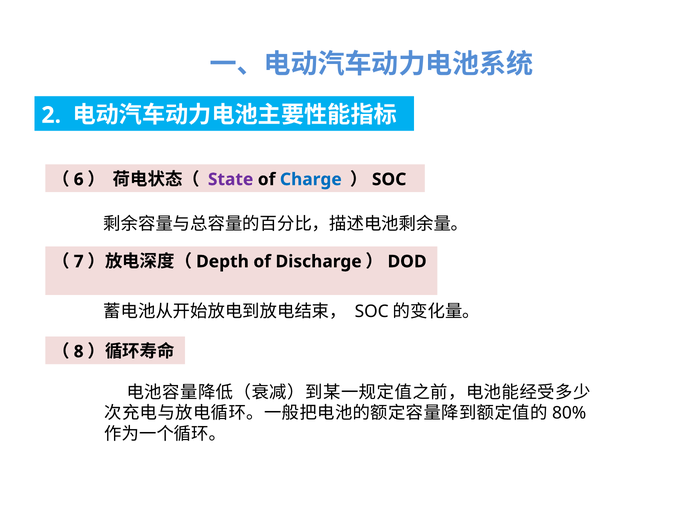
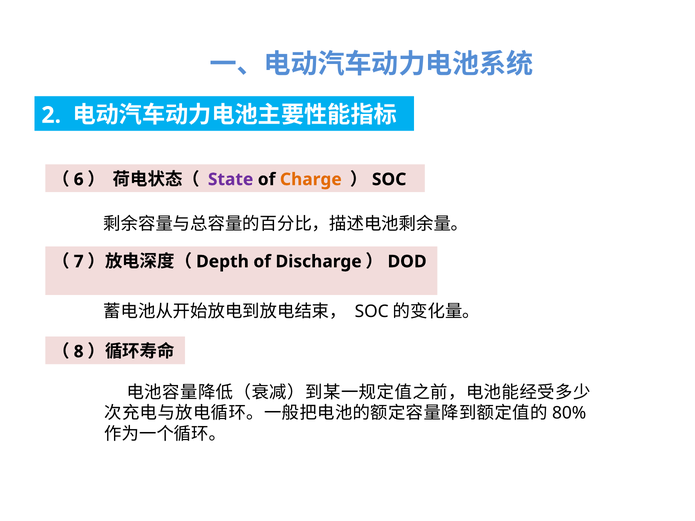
Charge colour: blue -> orange
